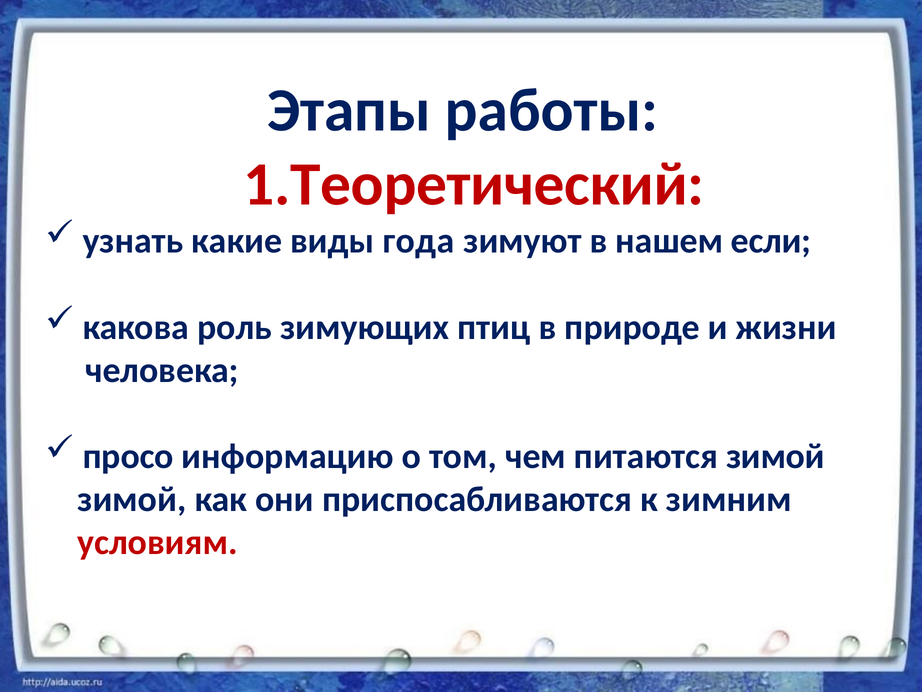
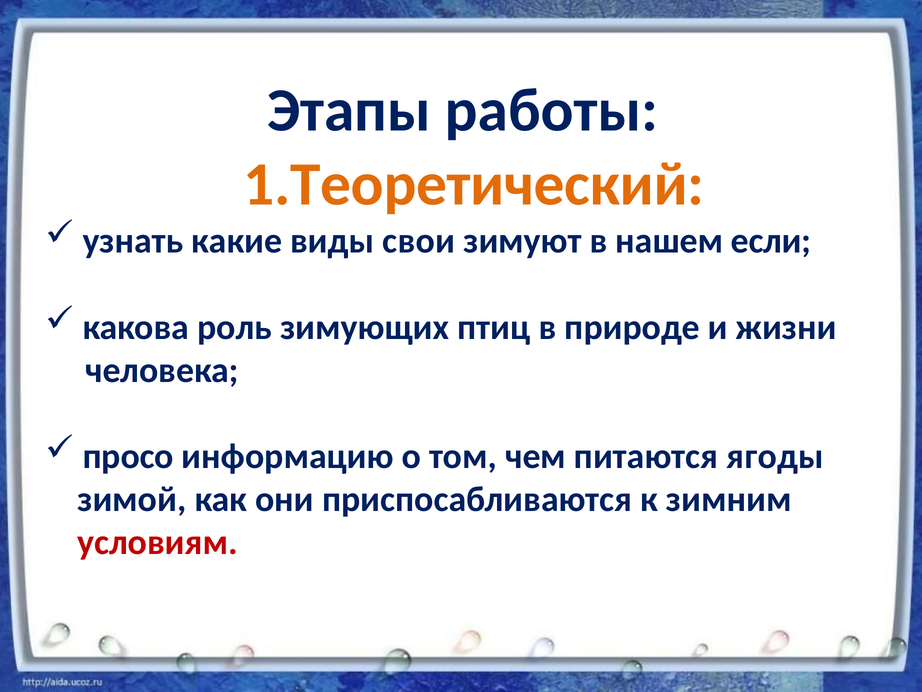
1.Теоретический colour: red -> orange
года: года -> свои
питаются зимой: зимой -> ягоды
